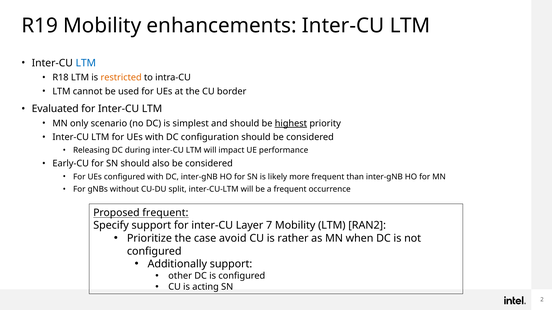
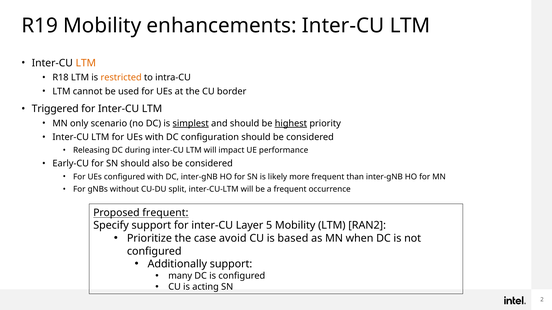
LTM at (86, 63) colour: blue -> orange
Evaluated: Evaluated -> Triggered
simplest underline: none -> present
7: 7 -> 5
rather: rather -> based
other: other -> many
